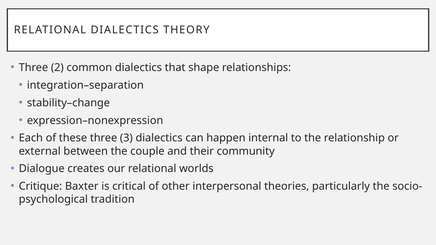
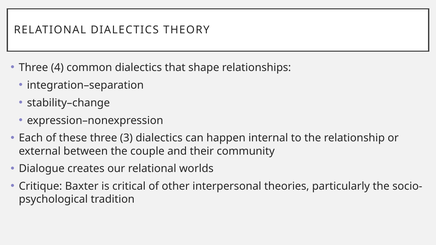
2: 2 -> 4
